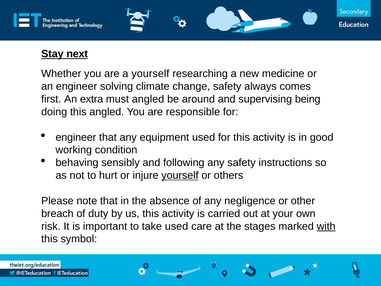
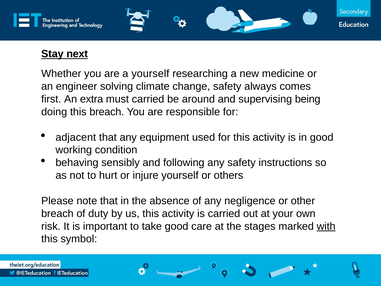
must angled: angled -> carried
this angled: angled -> breach
engineer at (76, 137): engineer -> adjacent
yourself at (180, 175) underline: present -> none
take used: used -> good
